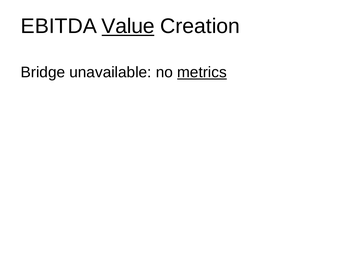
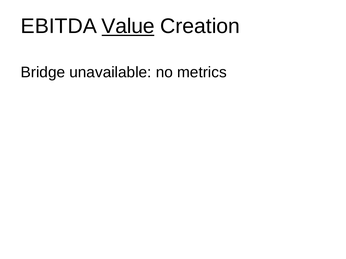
metrics underline: present -> none
